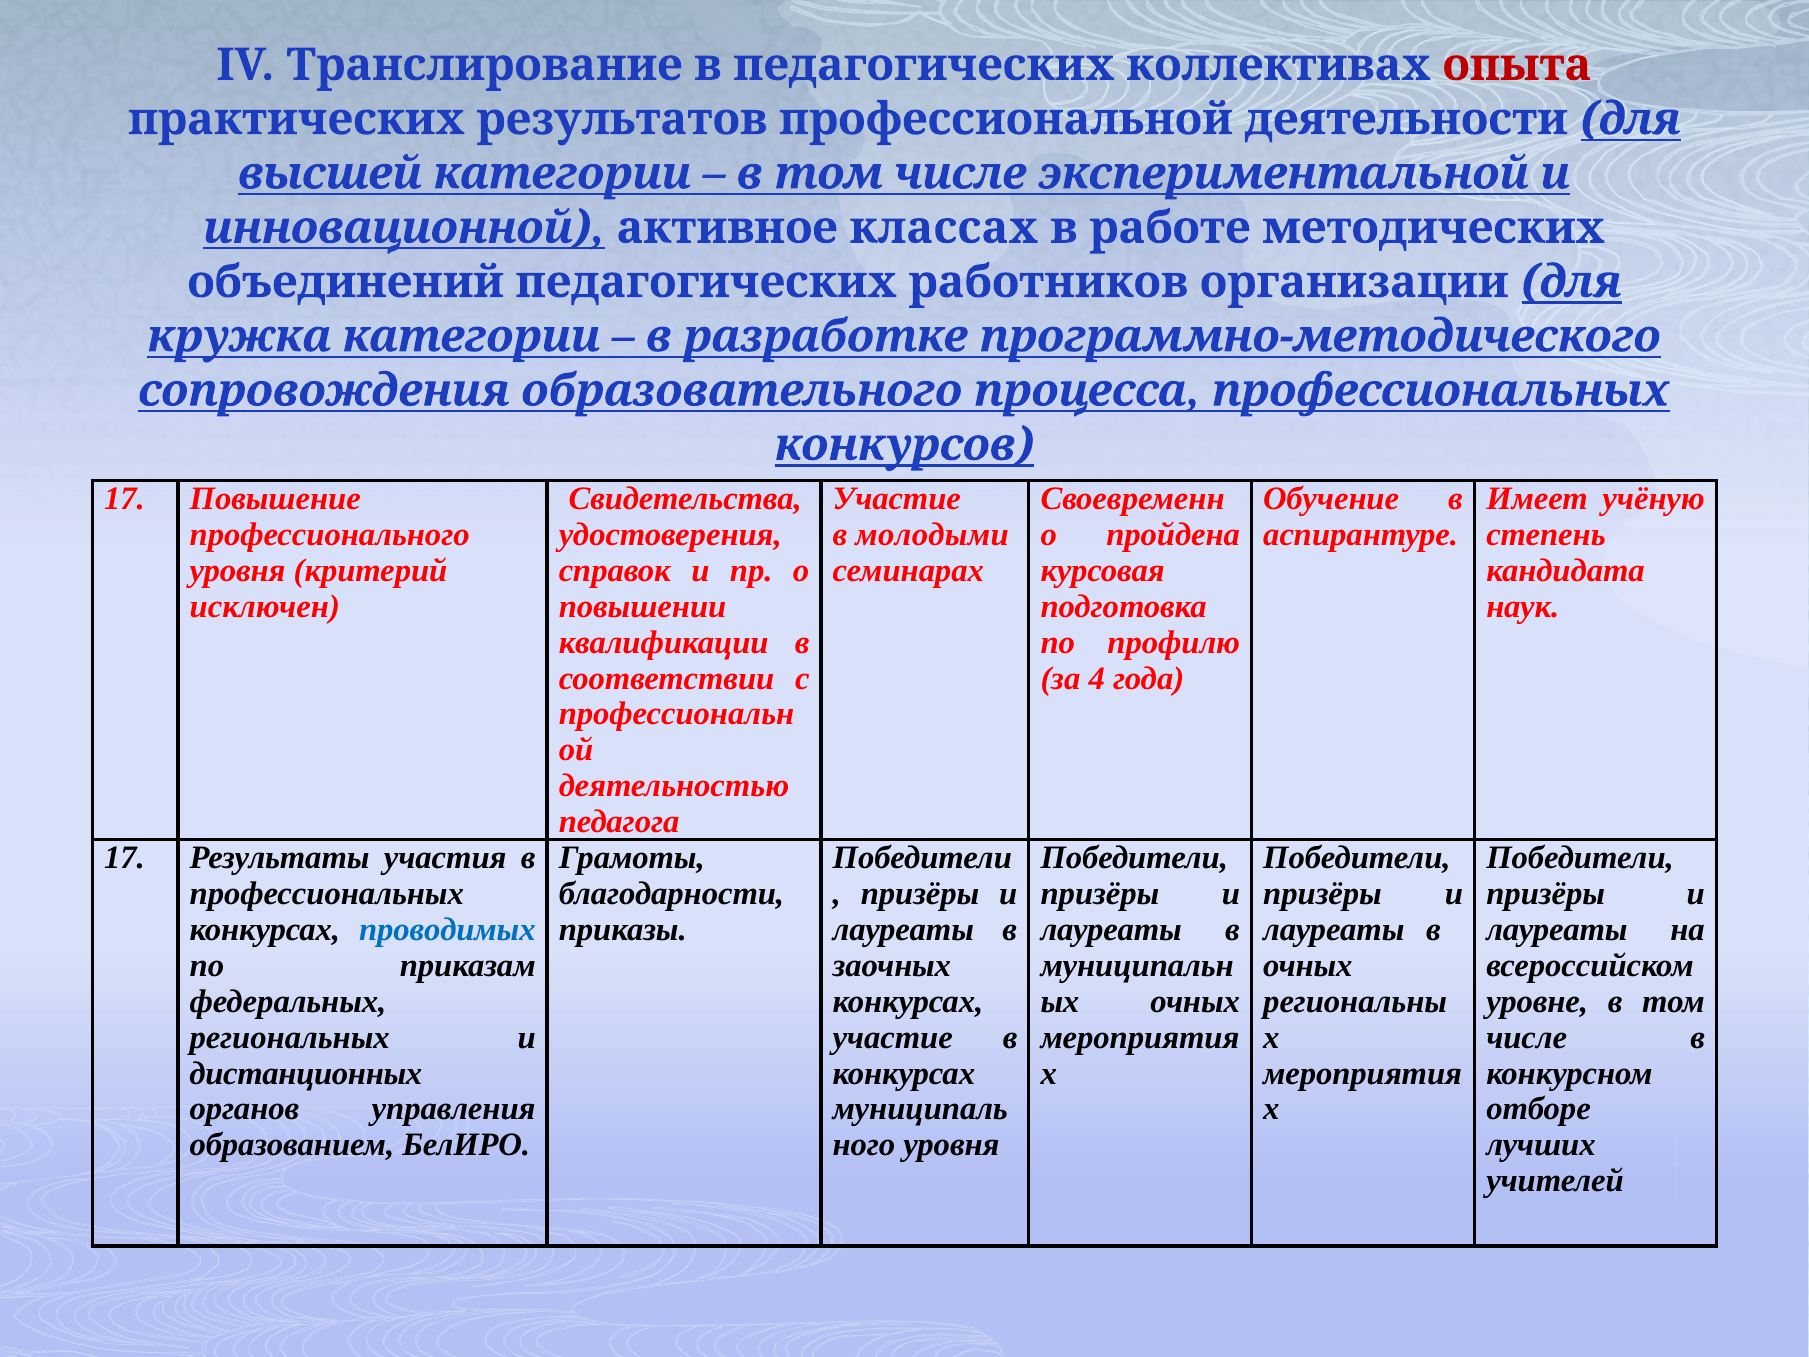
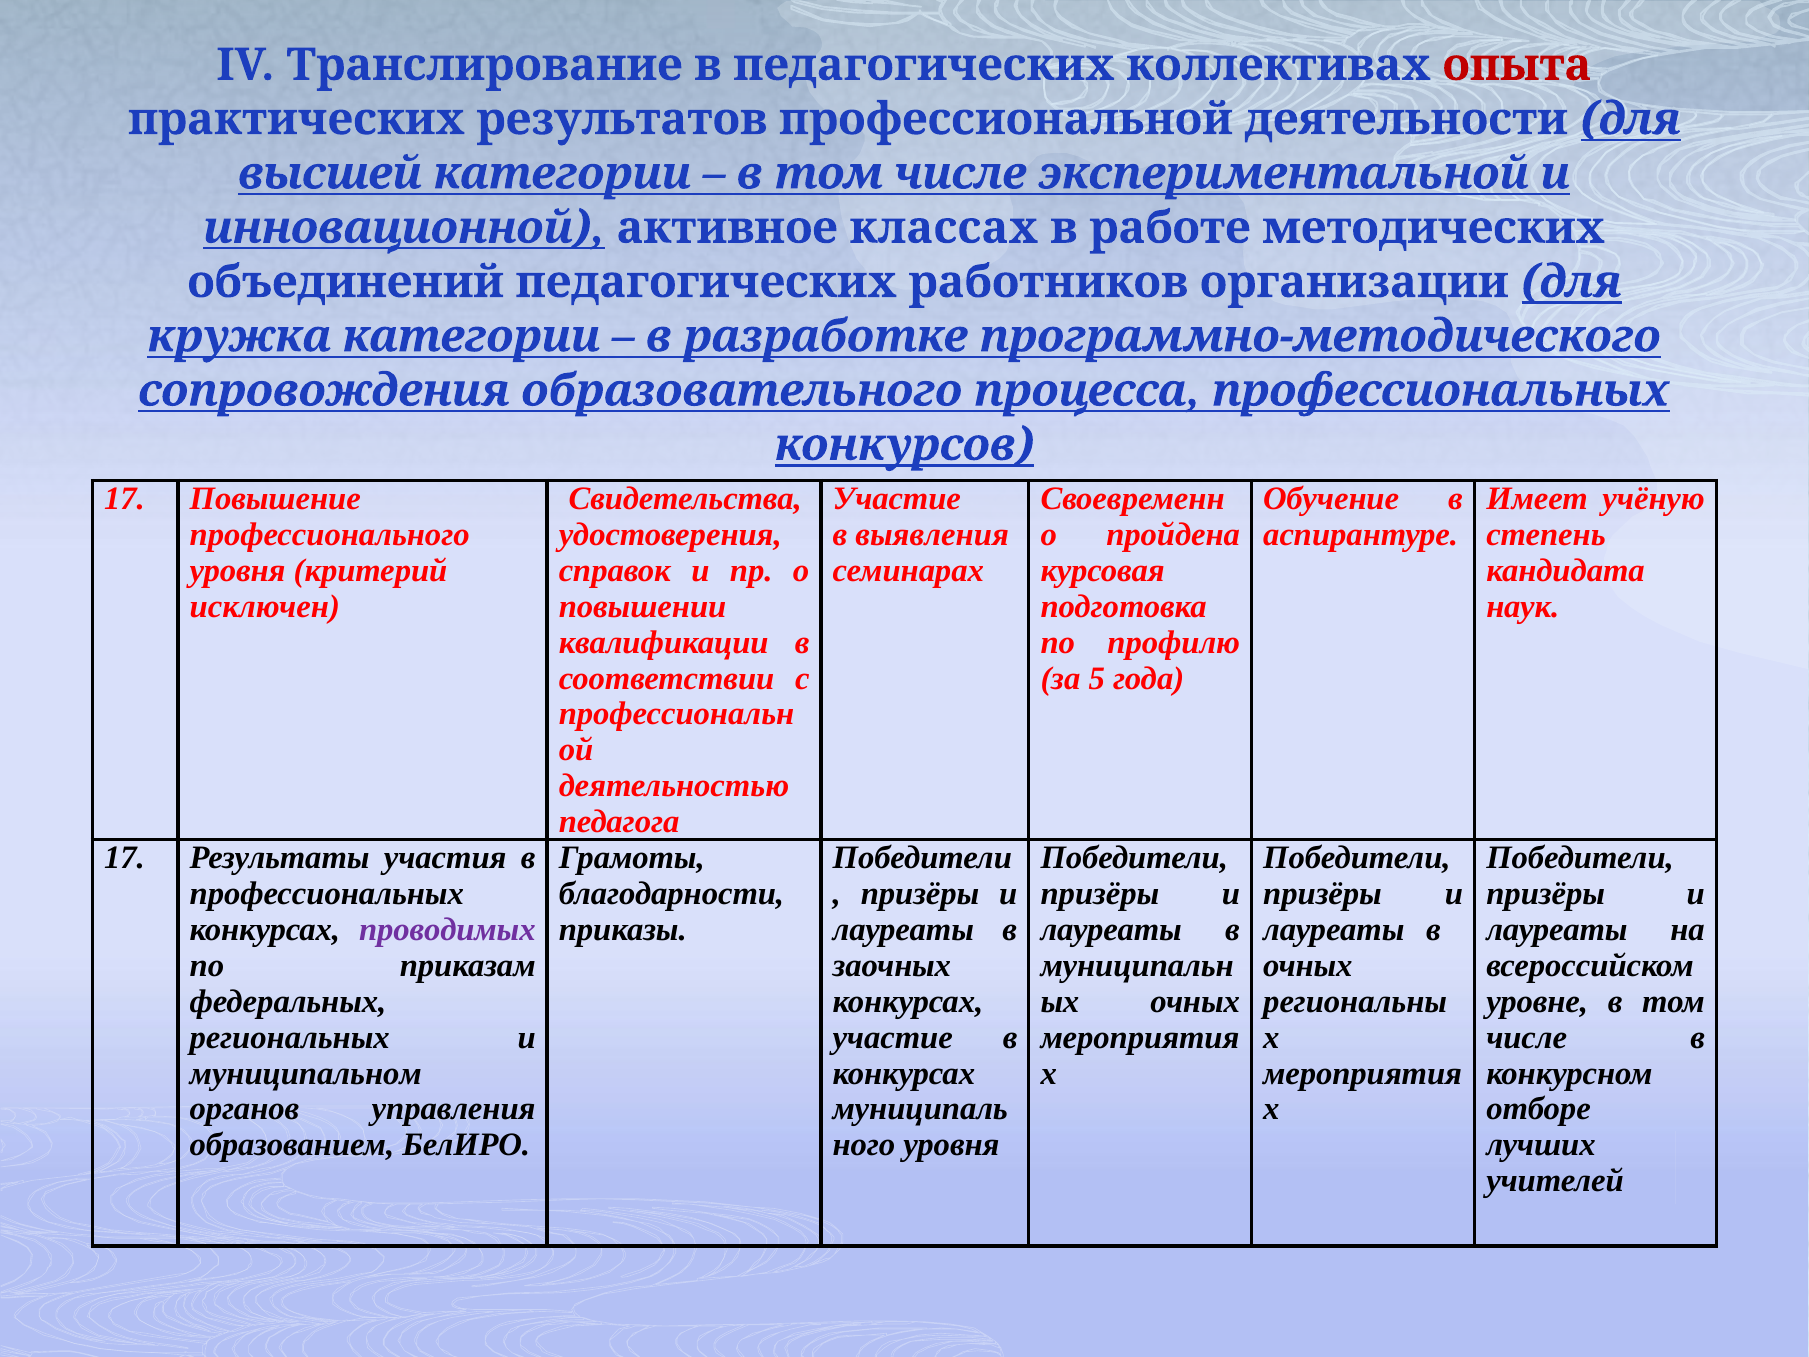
молодыми: молодыми -> выявления
4: 4 -> 5
проводимых colour: blue -> purple
дистанционных: дистанционных -> муниципальном
